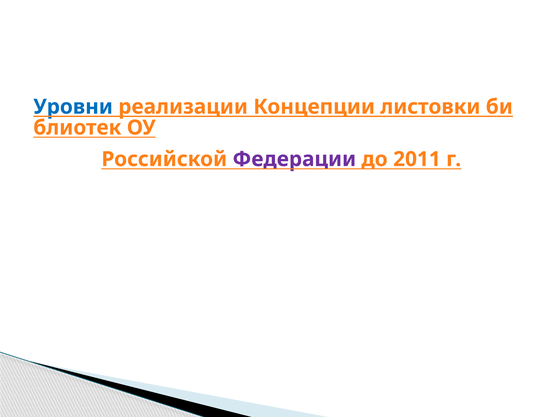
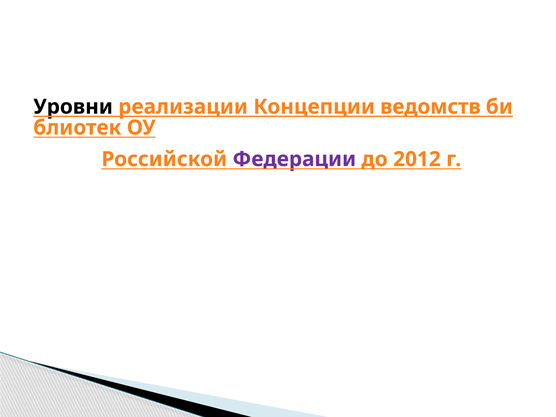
Уровни colour: blue -> black
листовки: листовки -> ведомств
2011: 2011 -> 2012
